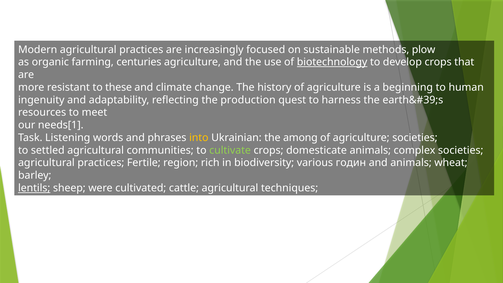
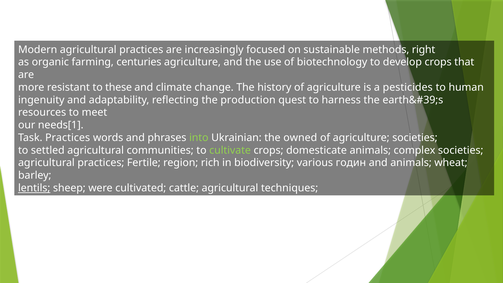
plow: plow -> right
biotechnology underline: present -> none
beginning: beginning -> pesticides
Task Listening: Listening -> Practices
into colour: yellow -> light green
among: among -> owned
